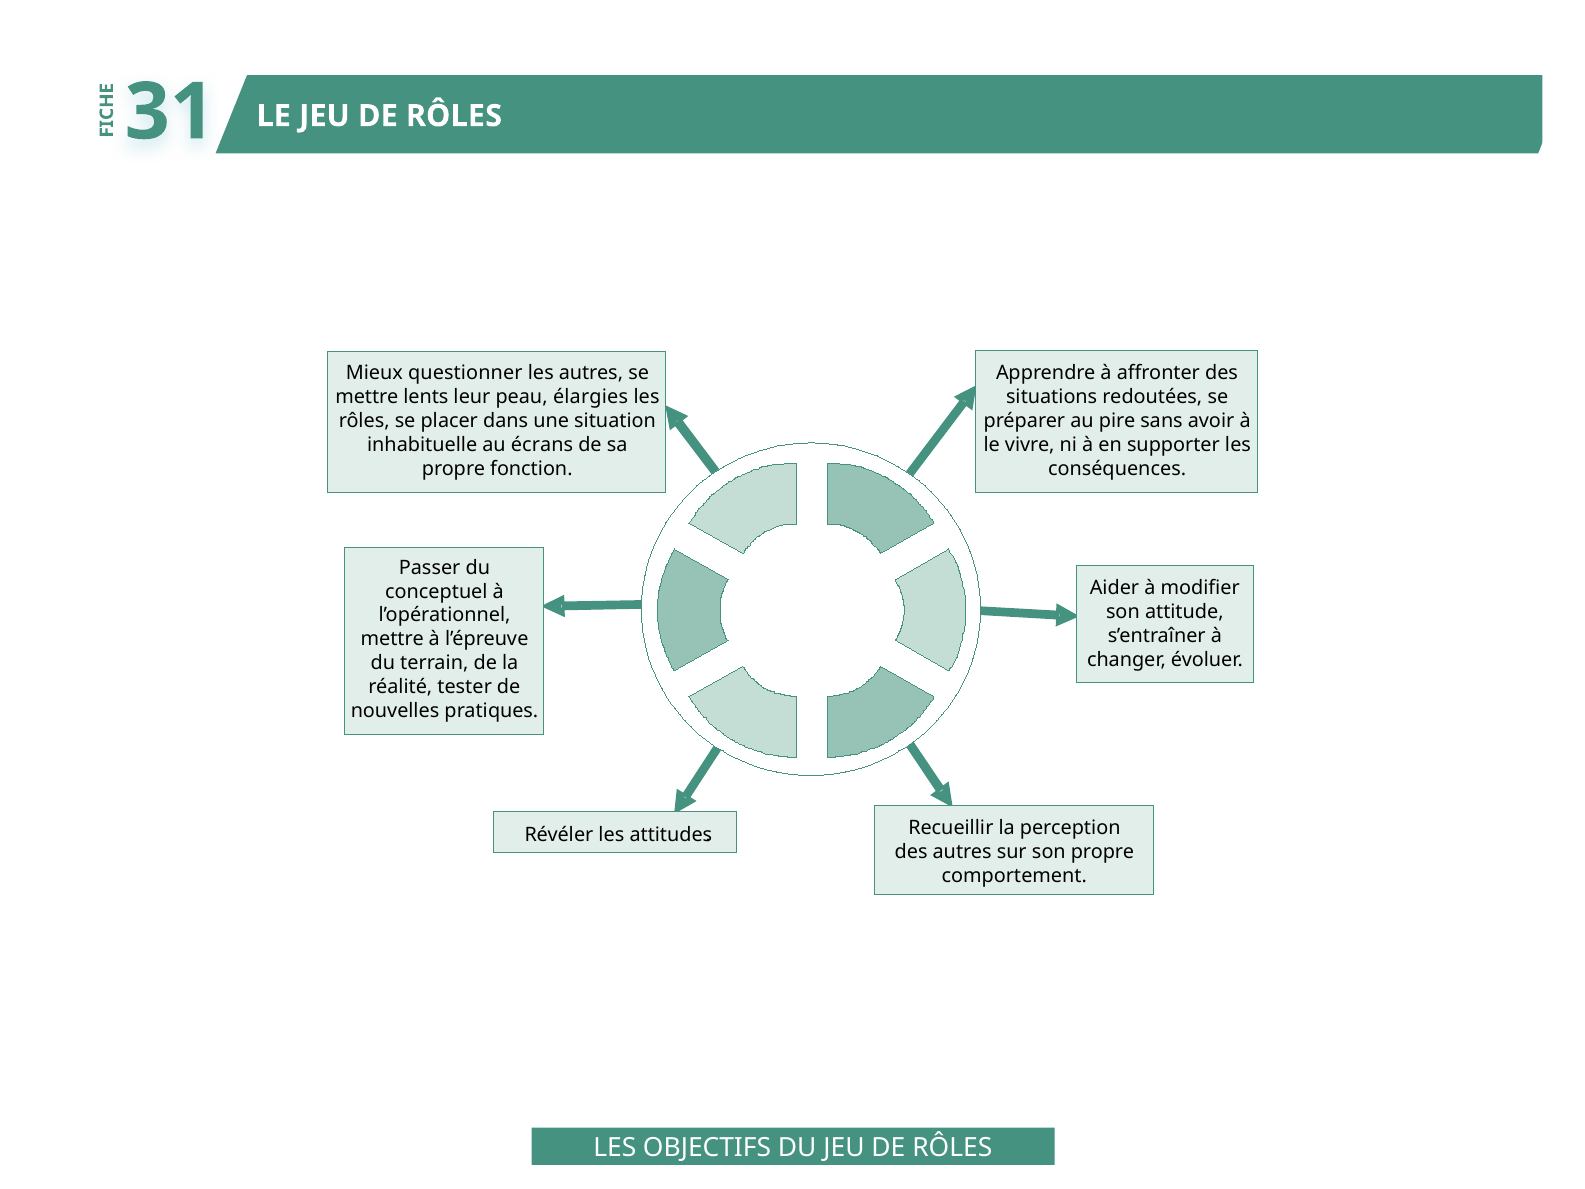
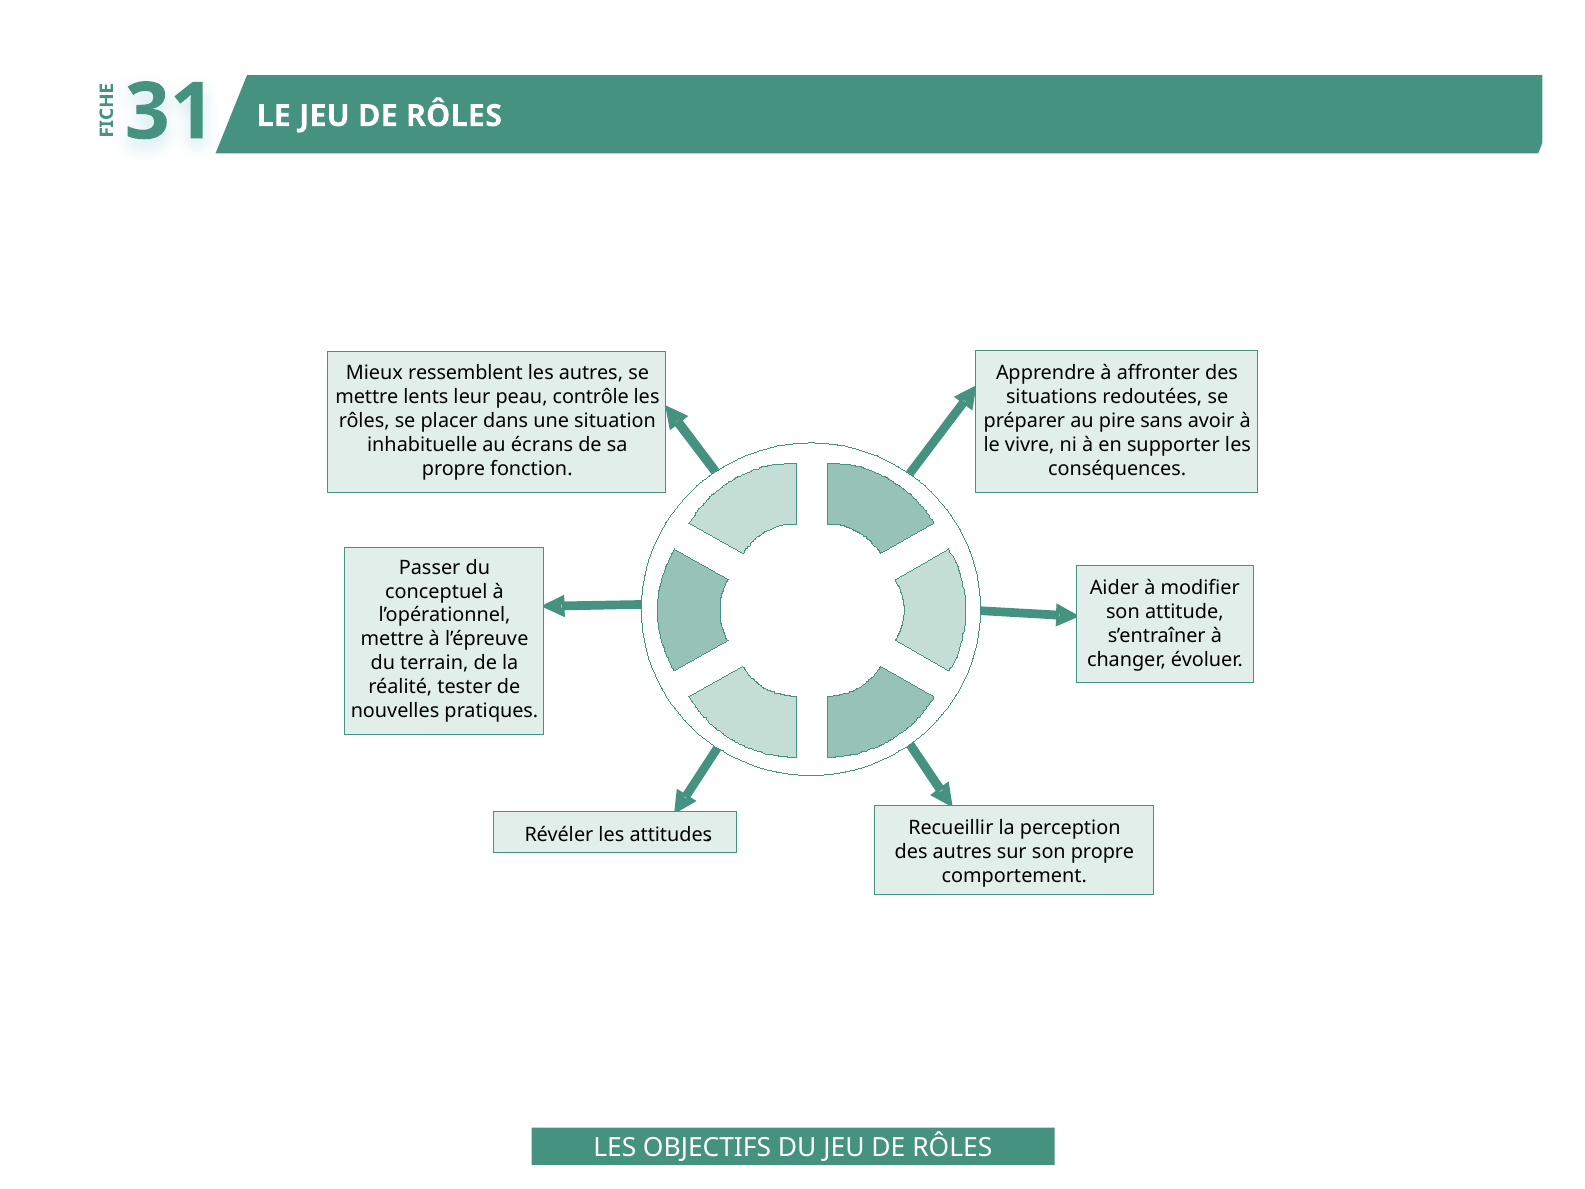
questionner: questionner -> ressemblent
élargies: élargies -> contrôle
